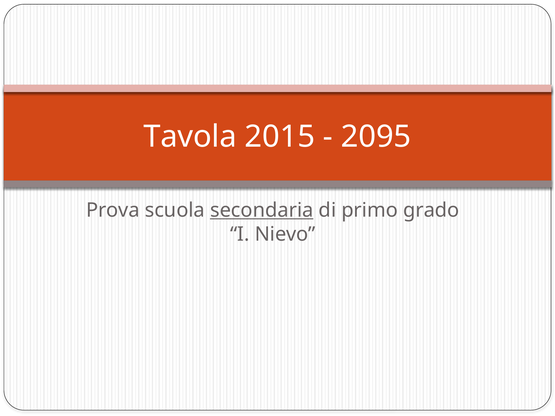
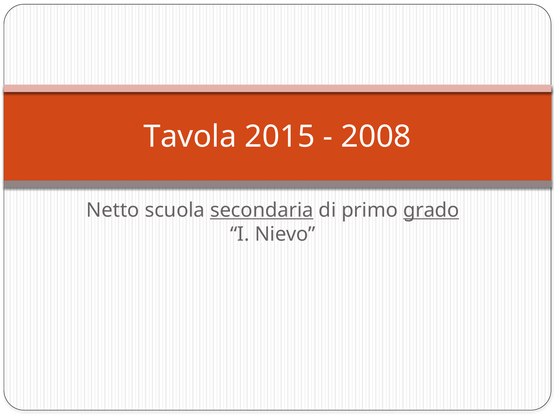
2095: 2095 -> 2008
Prova: Prova -> Netto
grado underline: none -> present
